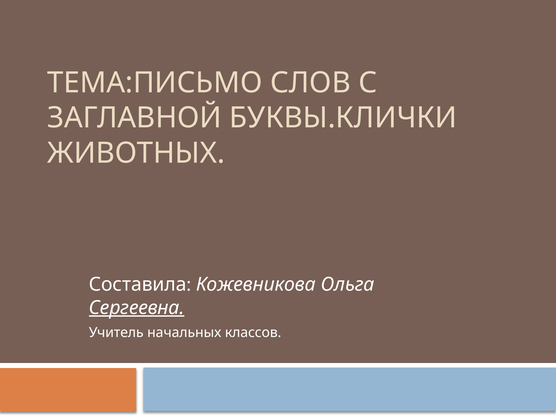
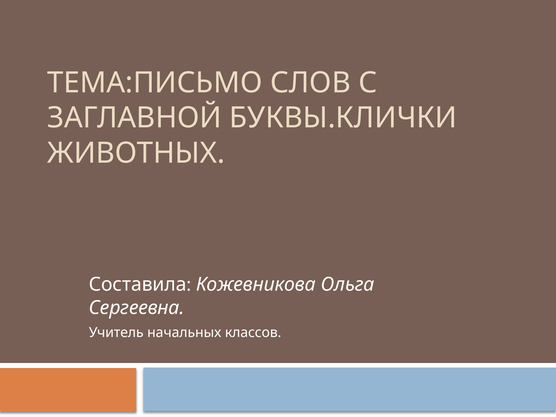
Сергеевна underline: present -> none
